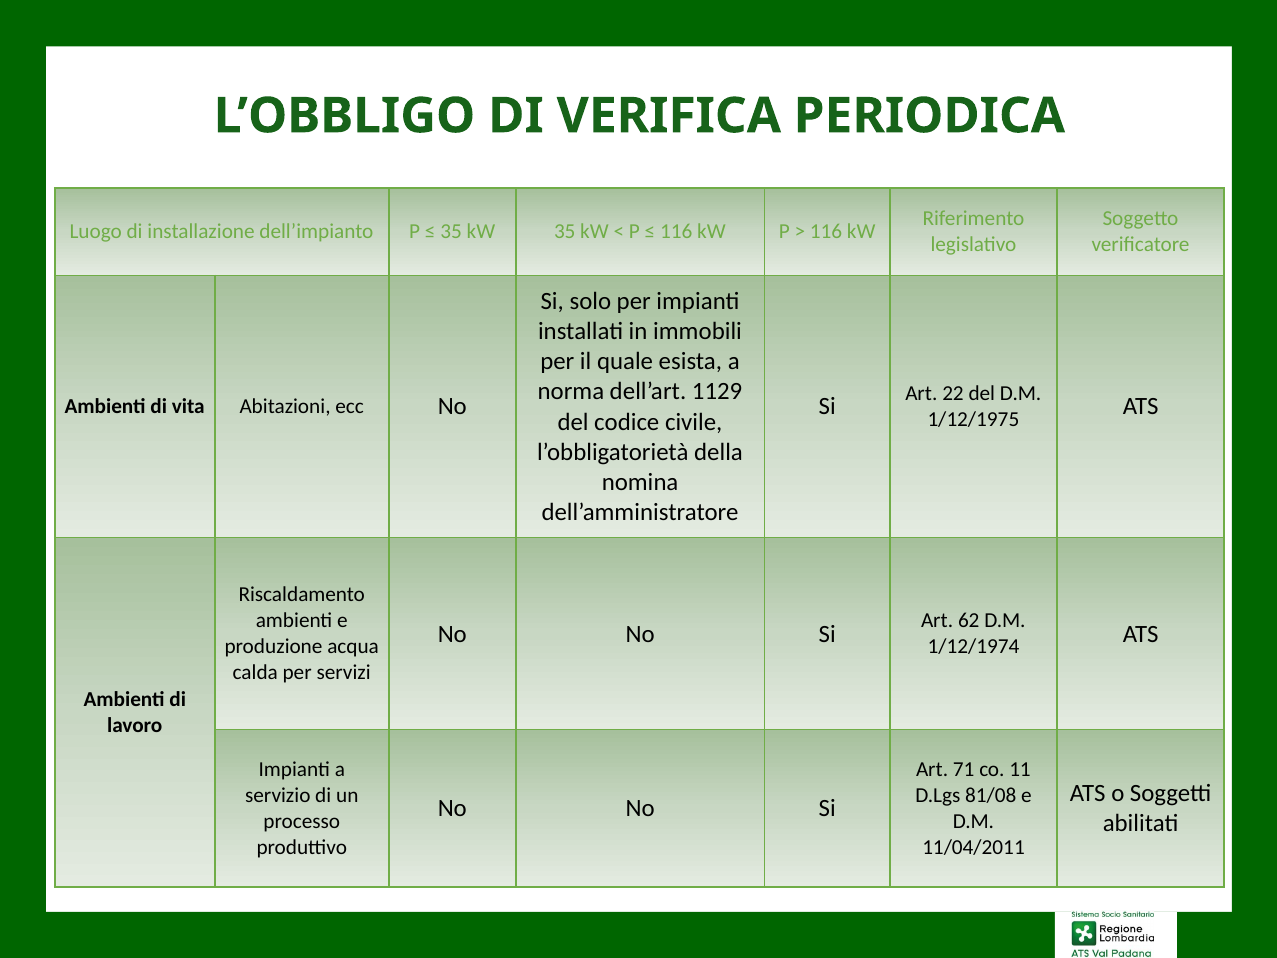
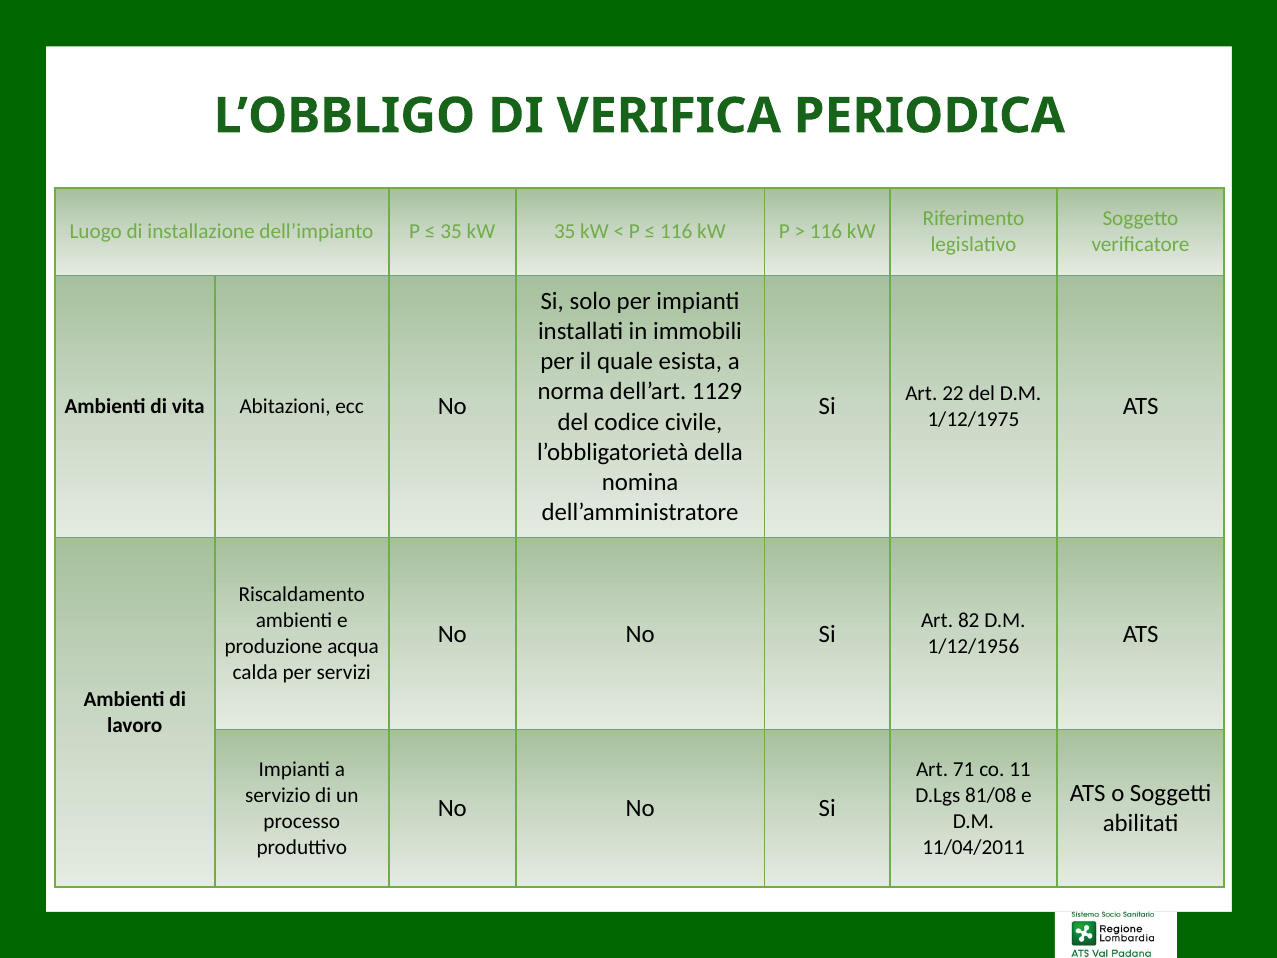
62: 62 -> 82
1/12/1974: 1/12/1974 -> 1/12/1956
